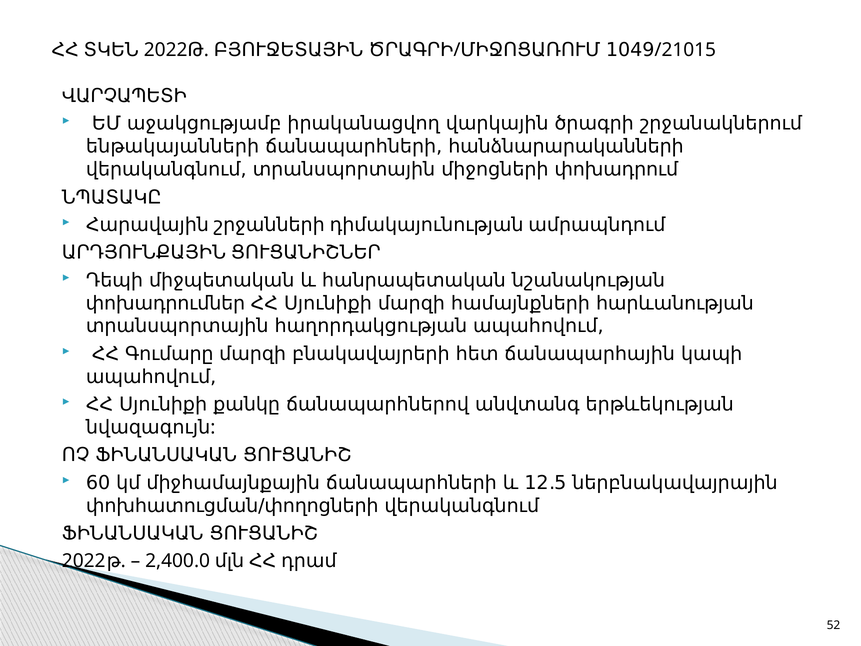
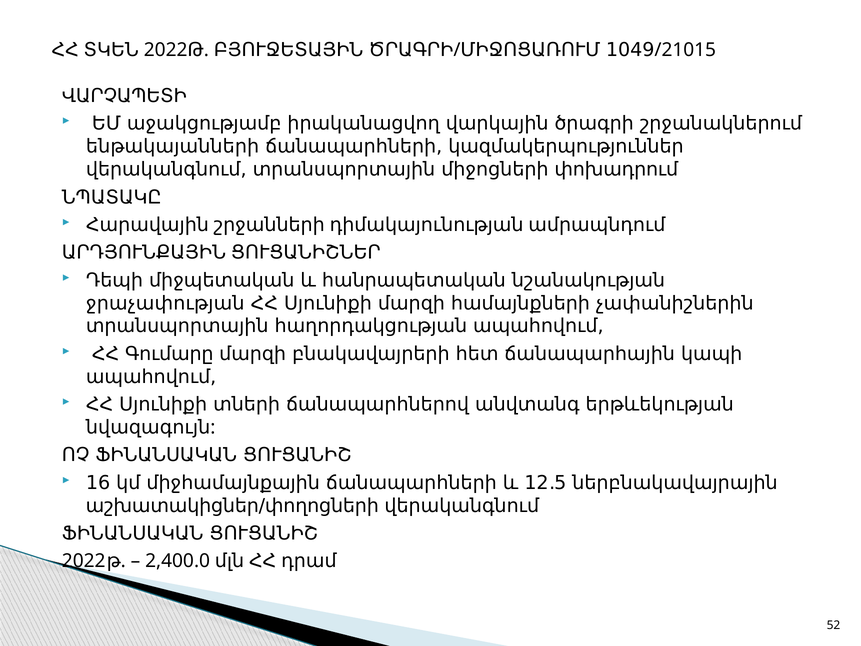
հանձնարարականների: հանձնարարականների -> կազմակերպություններ
փոխադրումներ: փոխադրումներ -> ջրաչափության
հարևանության: հարևանության -> չափանիշներին
քանկը: քանկը -> տների
60: 60 -> 16
փոխհատուցման/փողոցների: փոխհատուցման/փողոցների -> աշխատակիցներ/փողոցների
